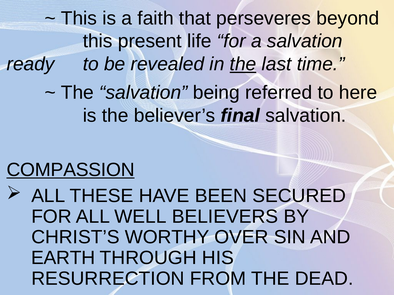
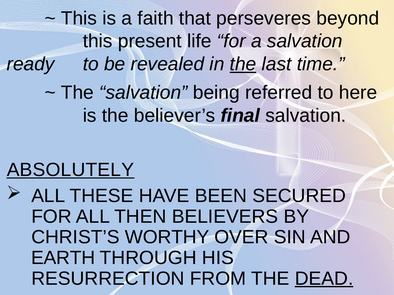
COMPASSION: COMPASSION -> ABSOLUTELY
WELL: WELL -> THEN
DEAD underline: none -> present
